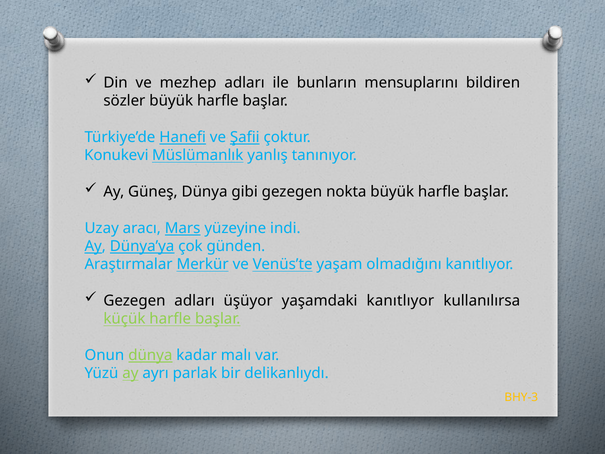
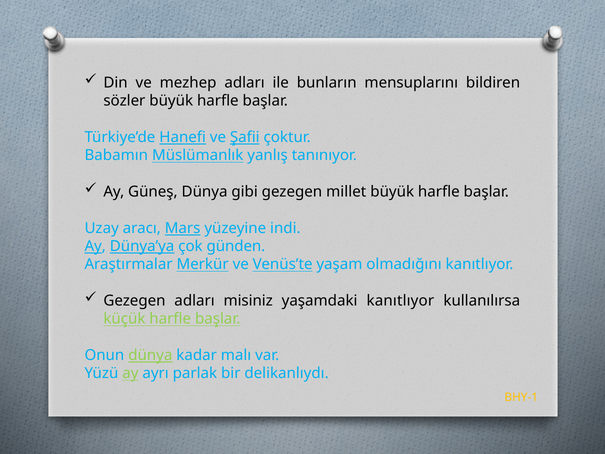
Konukevi: Konukevi -> Babamın
nokta: nokta -> millet
üşüyor: üşüyor -> misiniz
BHY-3: BHY-3 -> BHY-1
